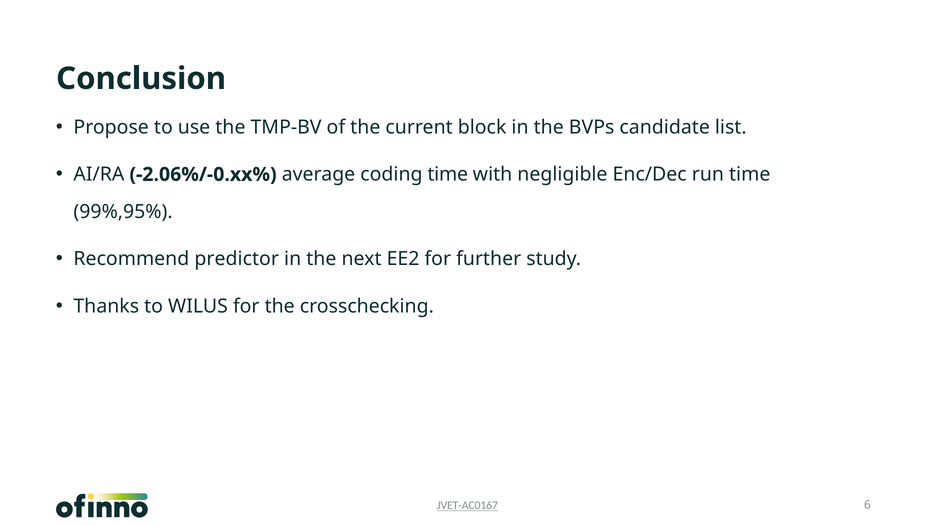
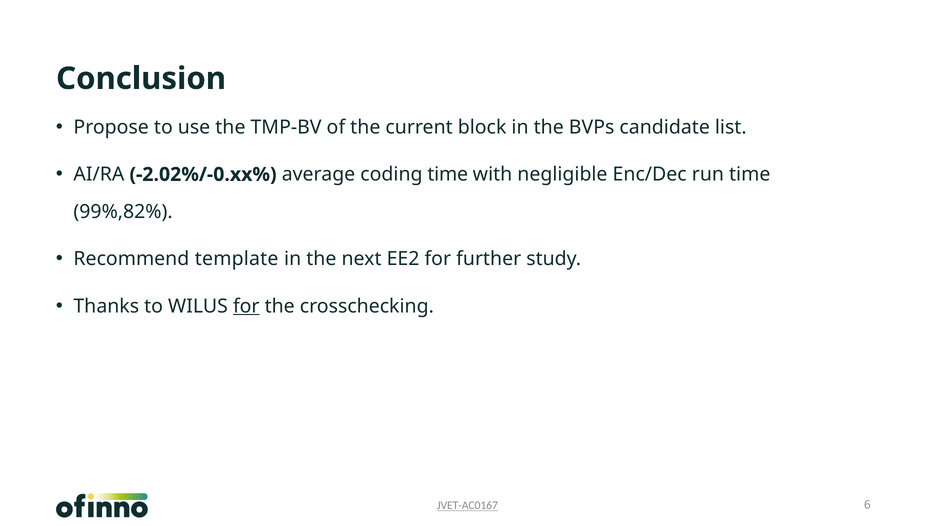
-2.06%/-0.xx%: -2.06%/-0.xx% -> -2.02%/-0.xx%
99%,95%: 99%,95% -> 99%,82%
predictor: predictor -> template
for at (246, 306) underline: none -> present
